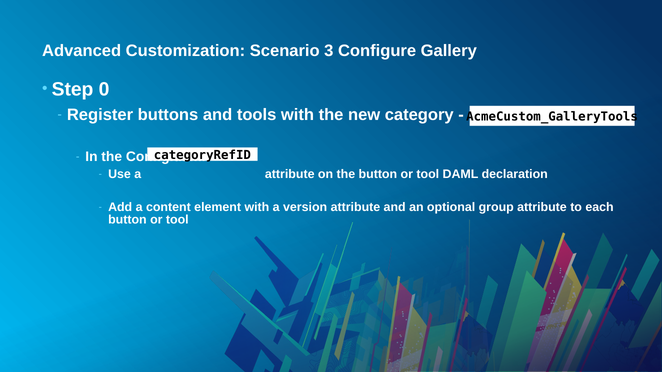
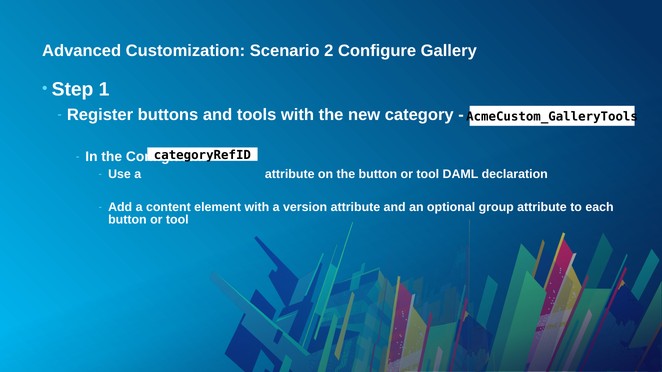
3: 3 -> 2
0: 0 -> 1
